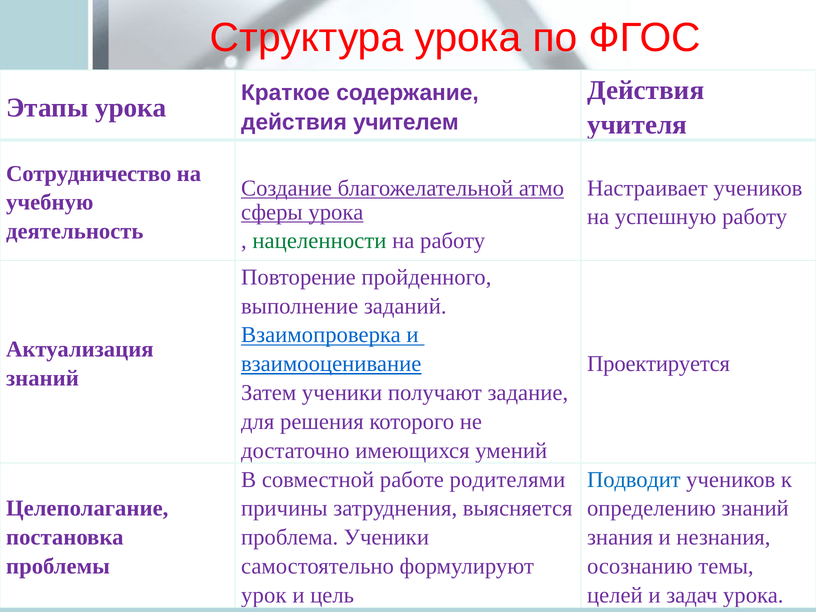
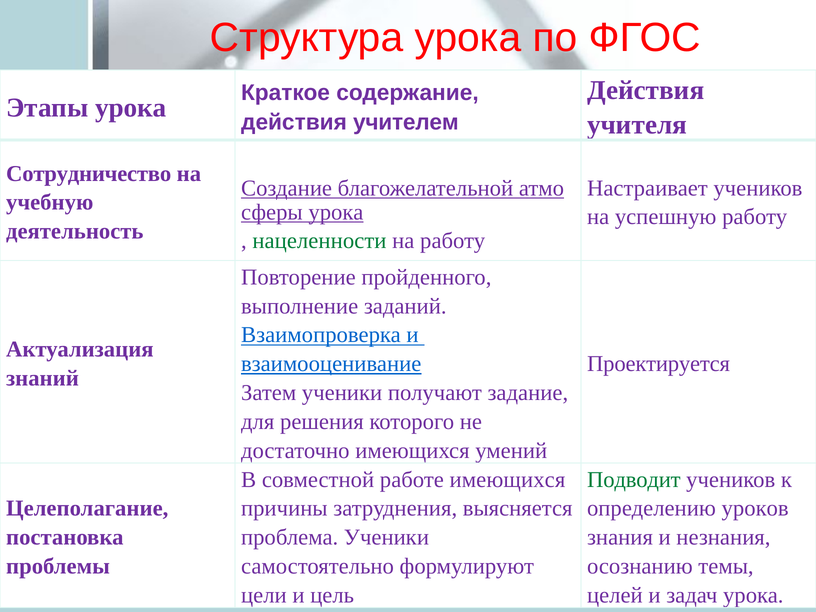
работе родителями: родителями -> имеющихся
Подводит colour: blue -> green
определению знаний: знаний -> уроков
урок: урок -> цели
